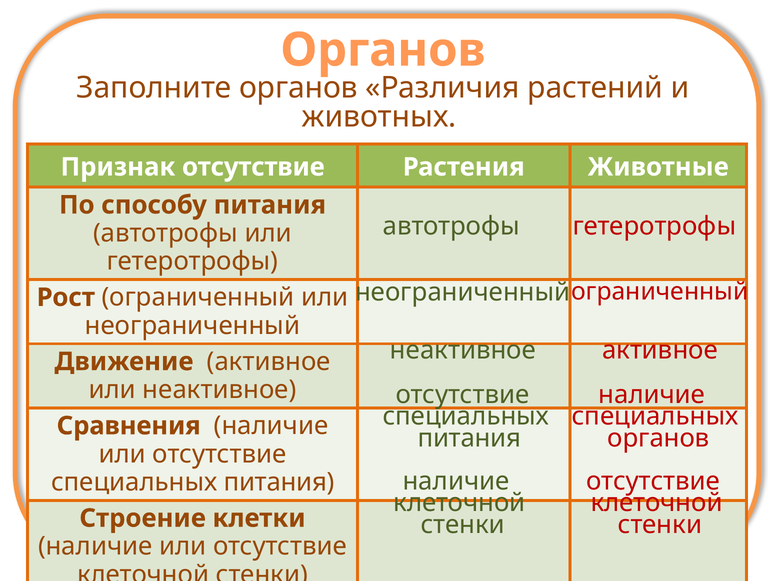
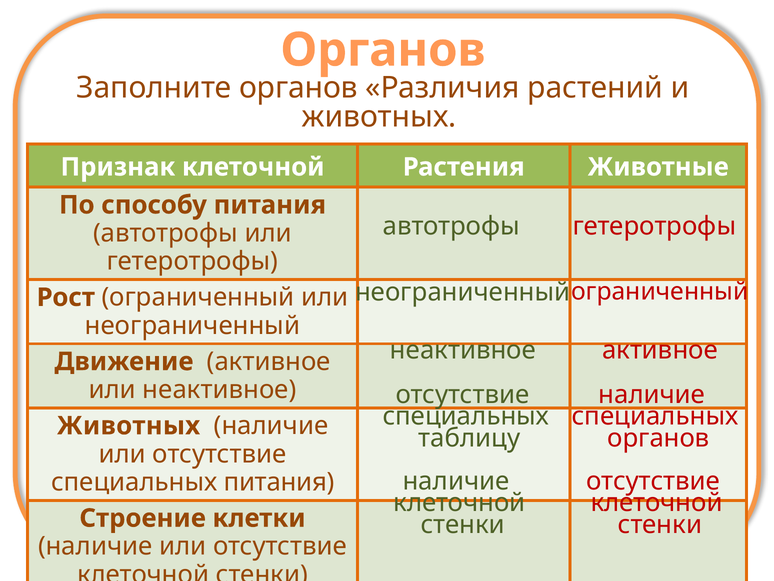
Признак отсутствие: отсутствие -> клеточной
Сравнения at (129, 425): Сравнения -> Животных
питания at (469, 438): питания -> таблицу
